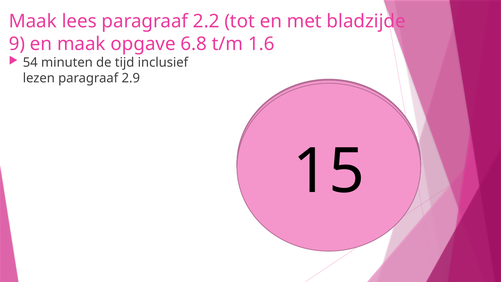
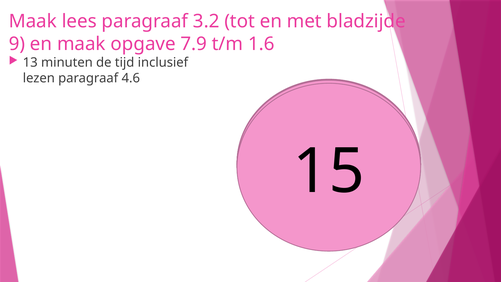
2.2: 2.2 -> 3.2
6.8: 6.8 -> 7.9
54 at (30, 63): 54 -> 13
2.9: 2.9 -> 4.6
